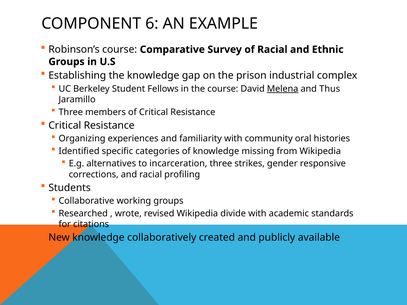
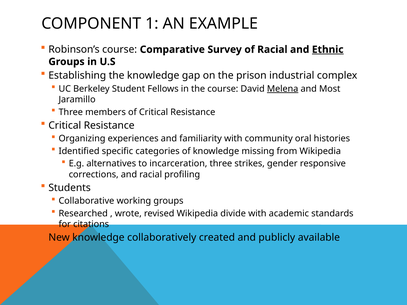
6: 6 -> 1
Ethnic underline: none -> present
Thus: Thus -> Most
